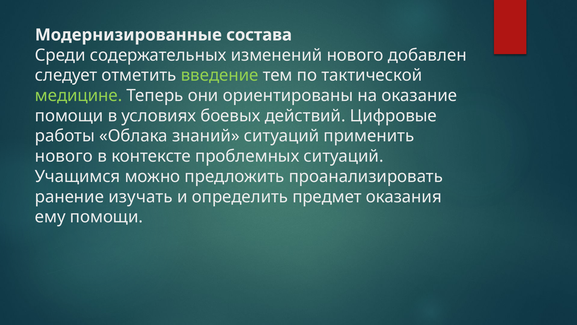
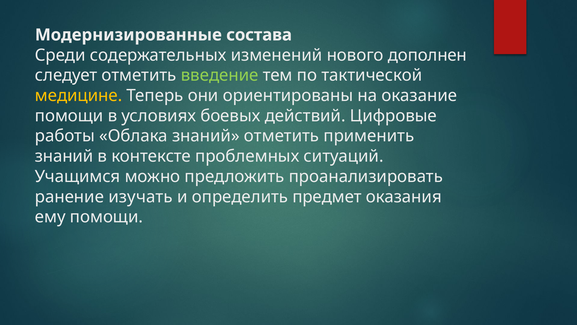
добавлен: добавлен -> дополнен
медицине colour: light green -> yellow
знаний ситуаций: ситуаций -> отметить
нового at (64, 156): нового -> знаний
